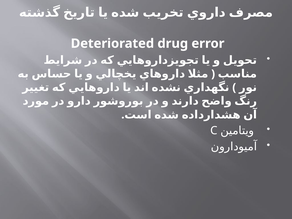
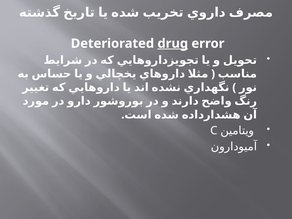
drug underline: none -> present
